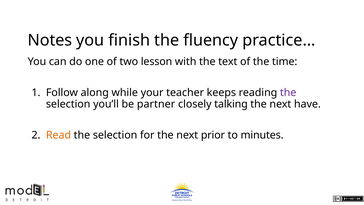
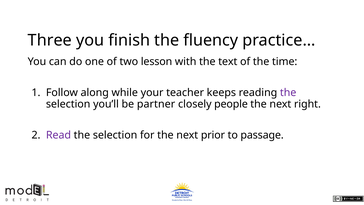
Notes: Notes -> Three
talking: talking -> people
have: have -> right
Read colour: orange -> purple
minutes: minutes -> passage
